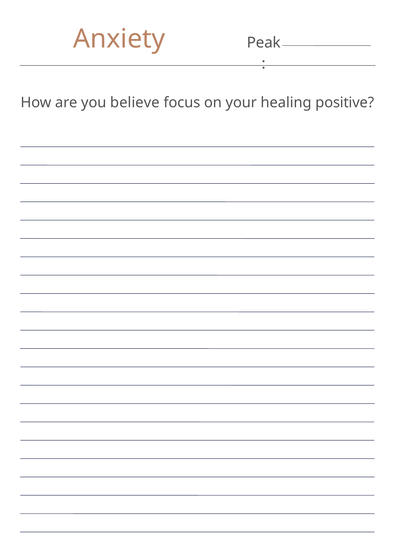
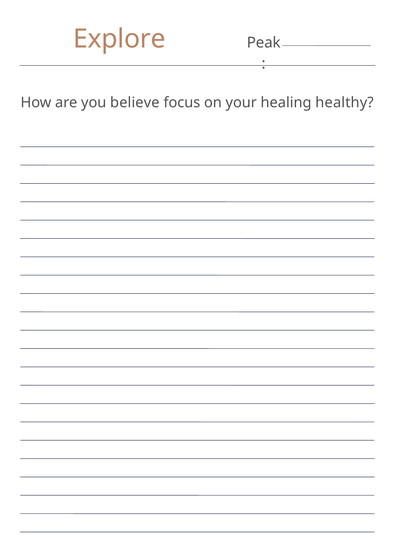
Anxiety: Anxiety -> Explore
positive: positive -> healthy
